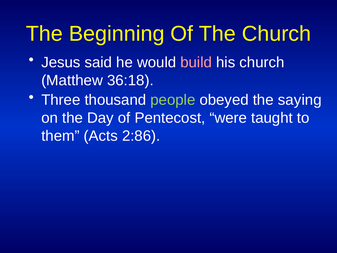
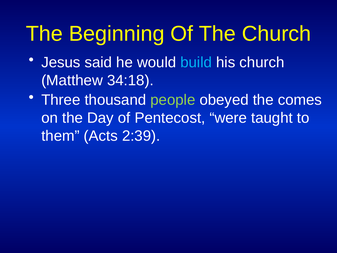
build colour: pink -> light blue
36:18: 36:18 -> 34:18
saying: saying -> comes
2:86: 2:86 -> 2:39
